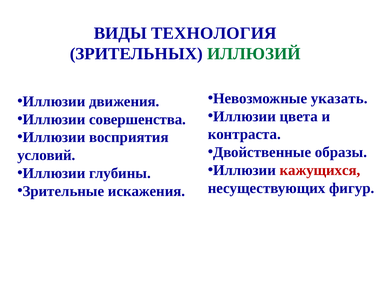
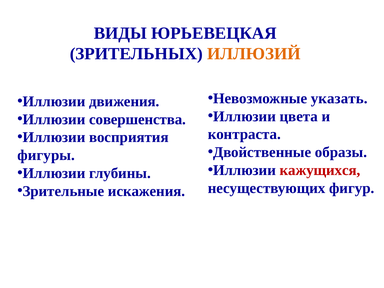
ТЕХНОЛОГИЯ: ТЕХНОЛОГИЯ -> ЮРЬЕВЕЦКАЯ
ИЛЛЮЗИЙ colour: green -> orange
условий: условий -> фигуры
